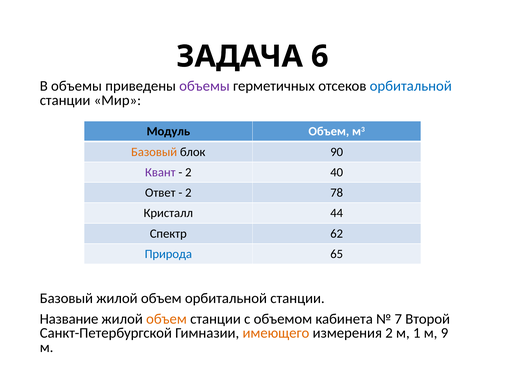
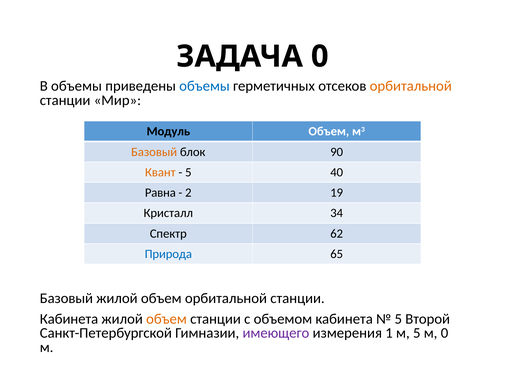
ЗАДАЧА 6: 6 -> 0
объемы at (205, 86) colour: purple -> blue
орбитальной at (411, 86) colour: blue -> orange
Квант colour: purple -> orange
2 at (188, 173): 2 -> 5
Ответ: Ответ -> Равна
78: 78 -> 19
44: 44 -> 34
Название at (69, 319): Название -> Кабинета
7 at (398, 319): 7 -> 5
имеющего colour: orange -> purple
измерения 2: 2 -> 1
м 1: 1 -> 5
м 9: 9 -> 0
